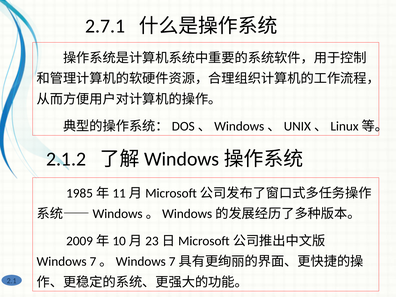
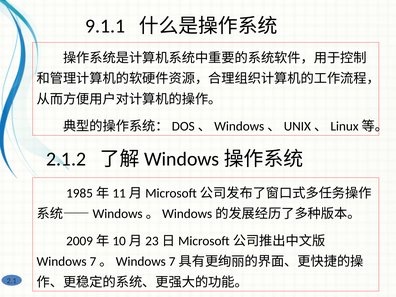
2.7.1: 2.7.1 -> 9.1.1
